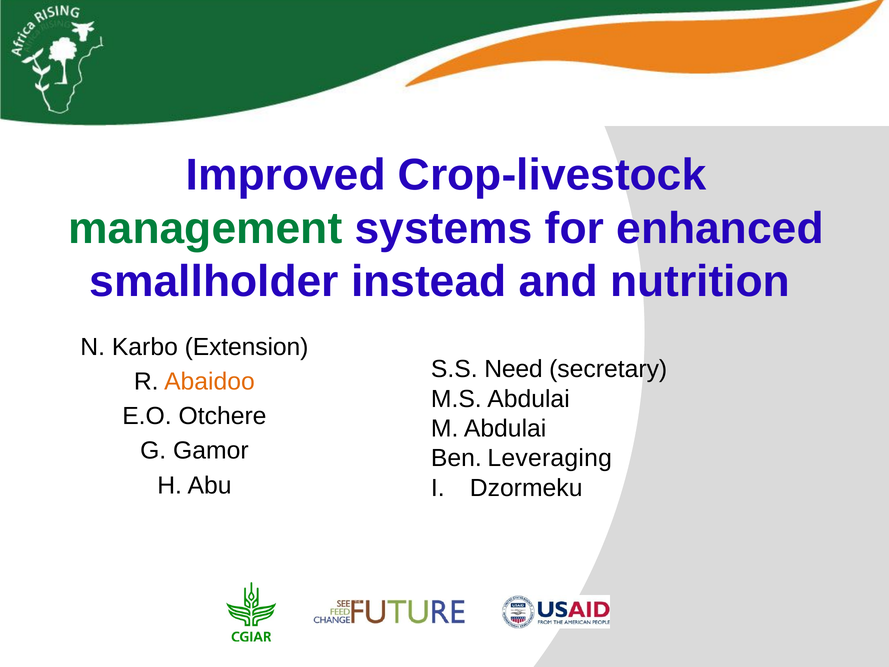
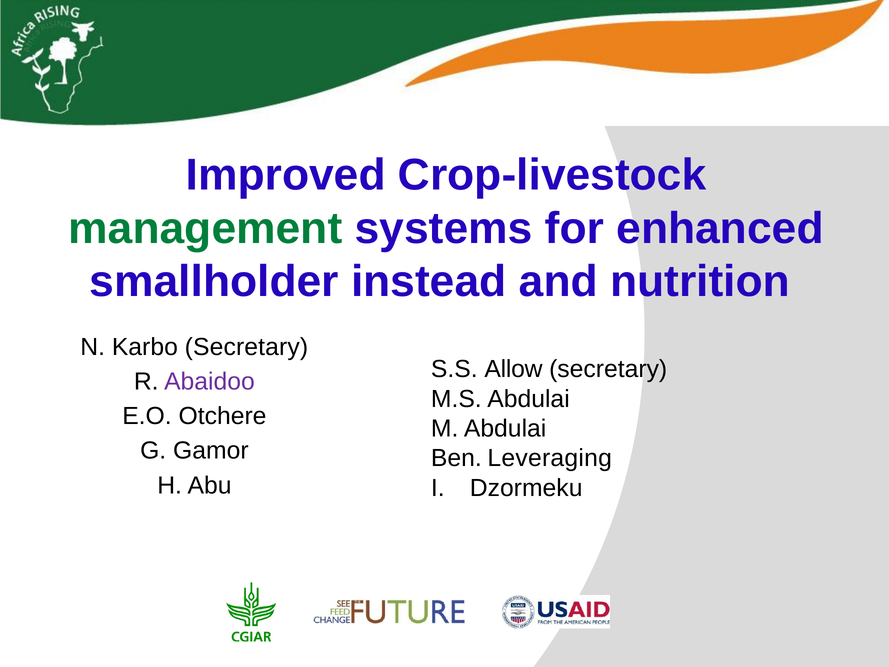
Karbo Extension: Extension -> Secretary
Need: Need -> Allow
Abaidoo colour: orange -> purple
